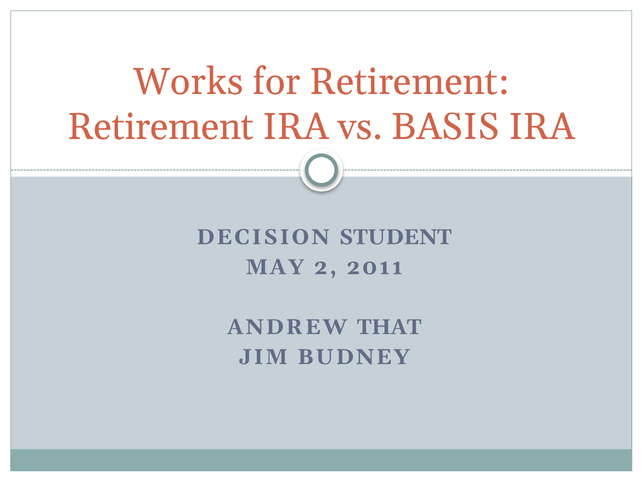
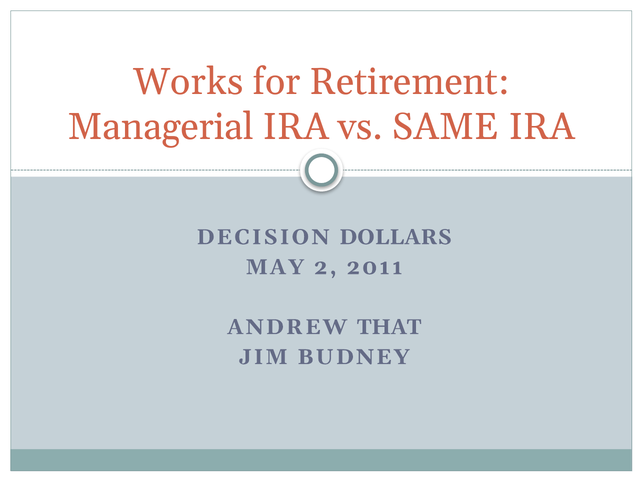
Retirement at (161, 127): Retirement -> Managerial
BASIS: BASIS -> SAME
STUDENT: STUDENT -> DOLLARS
